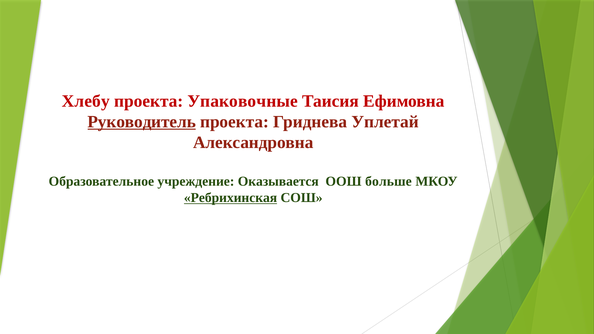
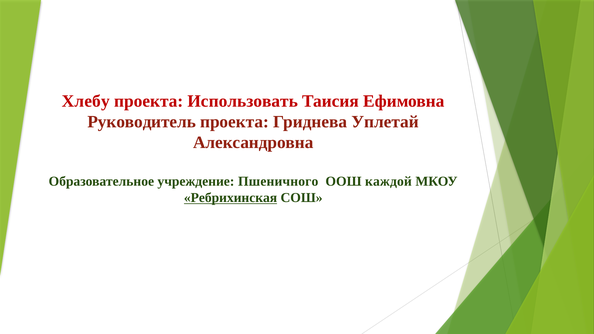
Упаковочные: Упаковочные -> Использовать
Руководитель underline: present -> none
Оказывается: Оказывается -> Пшеничного
больше: больше -> каждой
